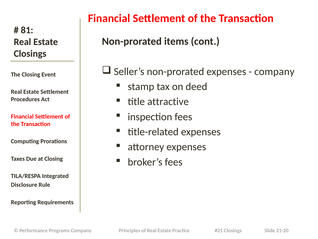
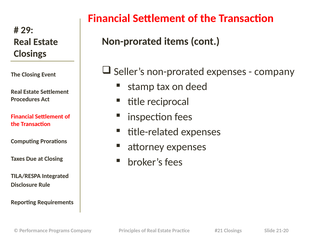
81: 81 -> 29
attractive: attractive -> reciprocal
